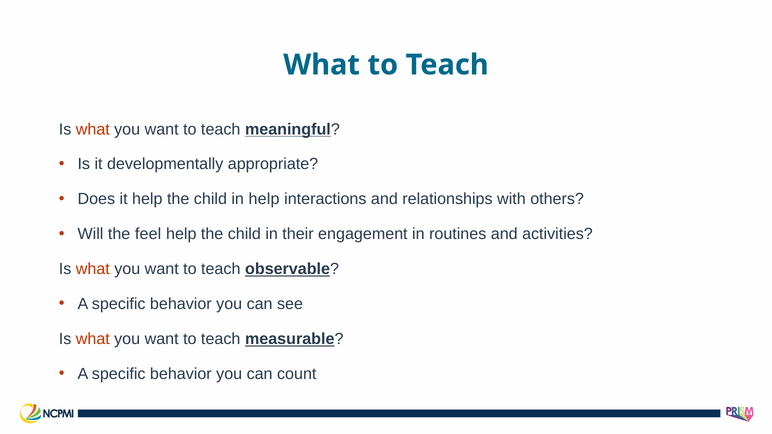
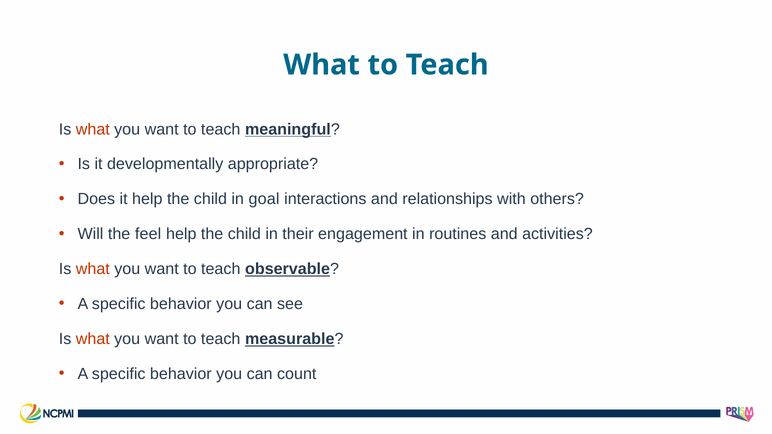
in help: help -> goal
